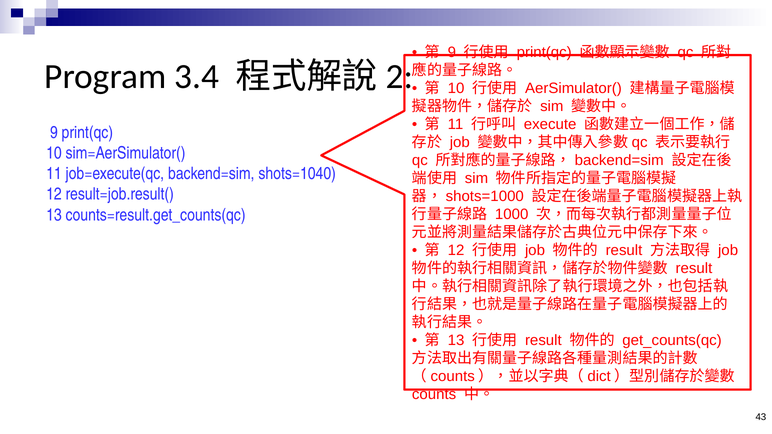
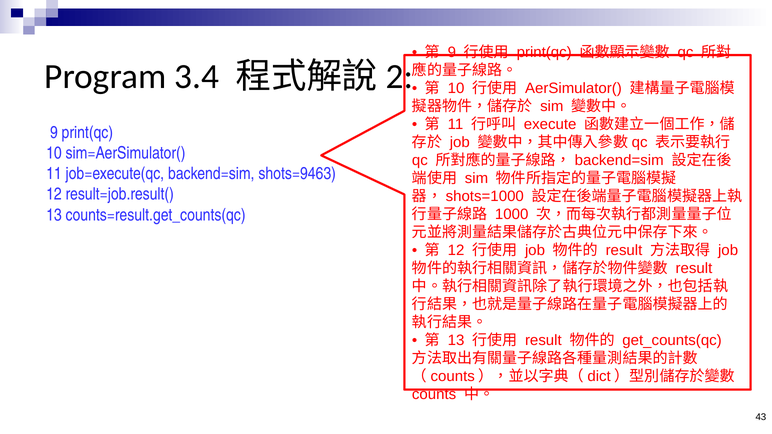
shots=1040: shots=1040 -> shots=9463
